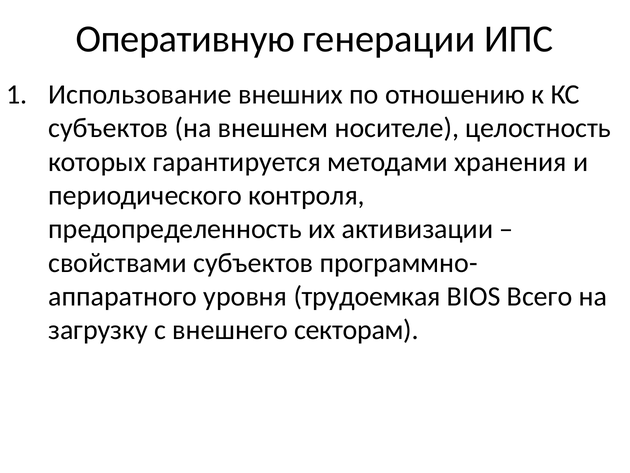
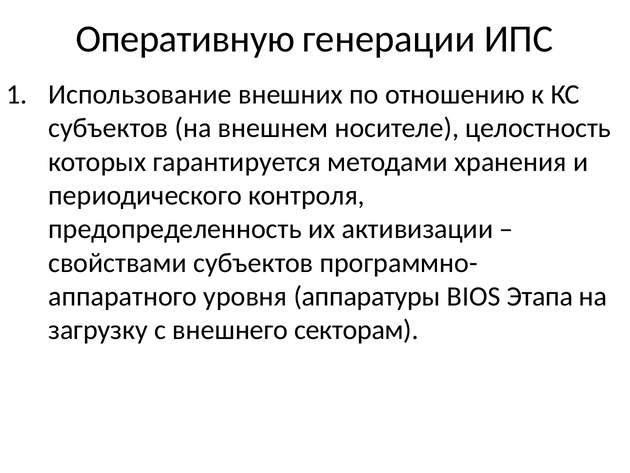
трудоемкая: трудоемкая -> аппаратуры
Всего: Всего -> Этапа
